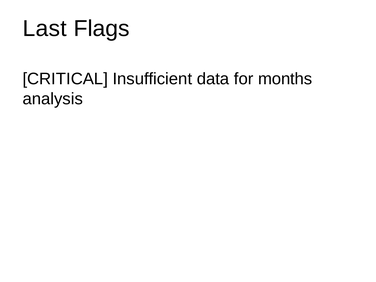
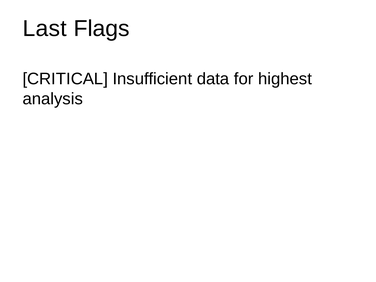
months: months -> highest
